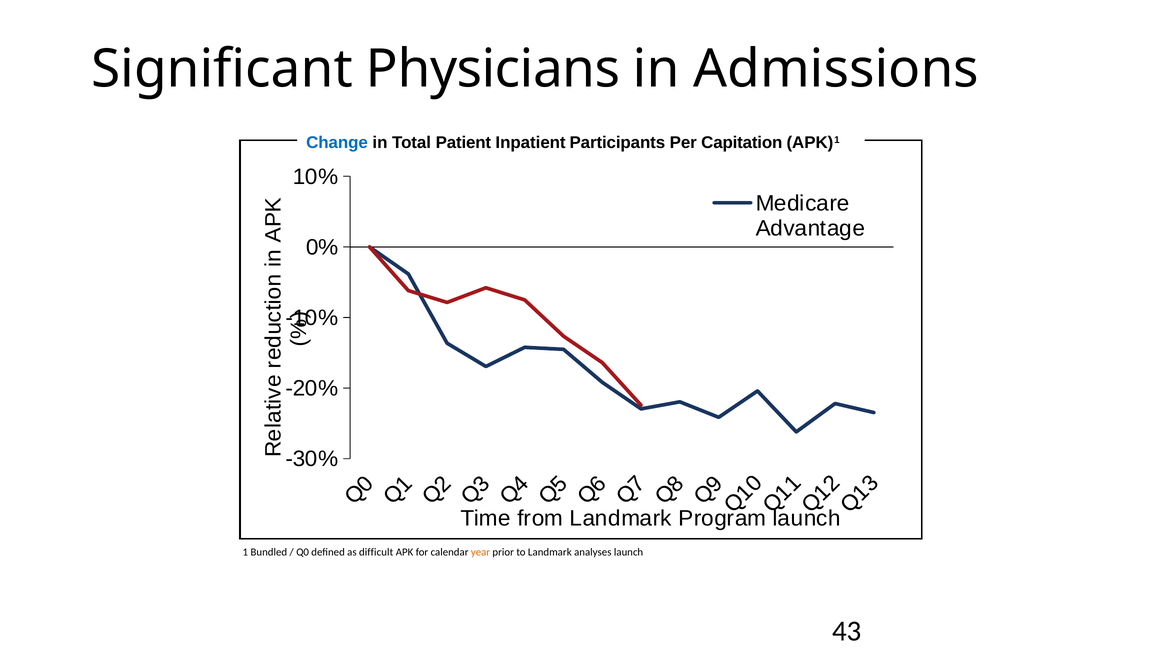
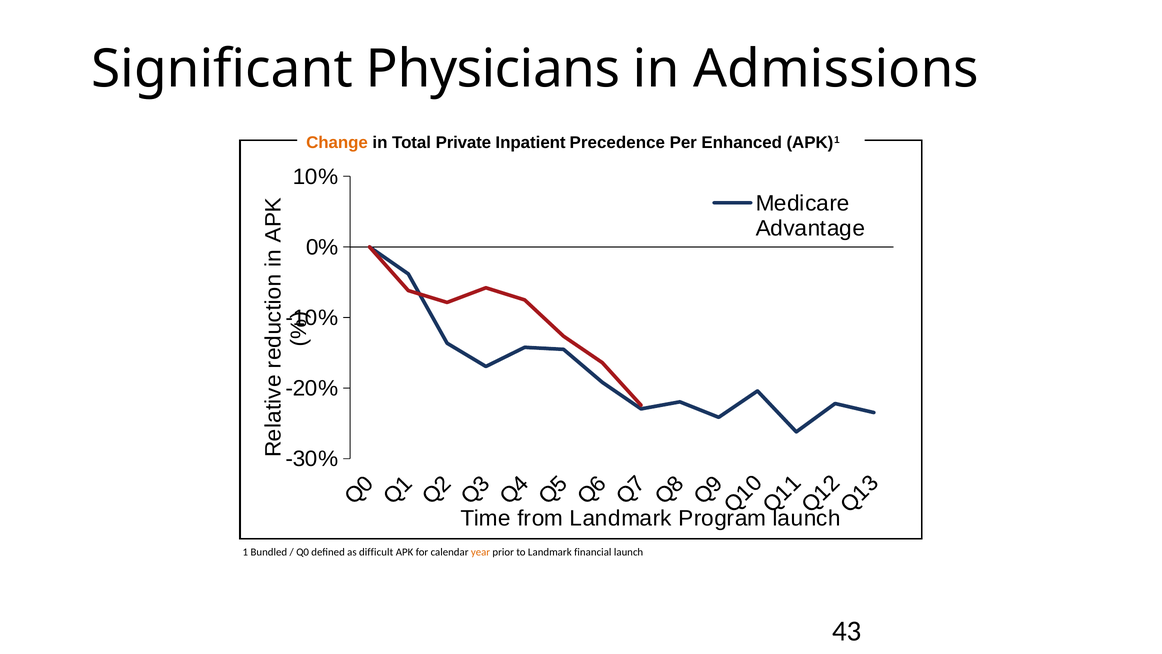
Change colour: blue -> orange
Patient: Patient -> Private
Participants: Participants -> Precedence
Capitation: Capitation -> Enhanced
analyses: analyses -> financial
